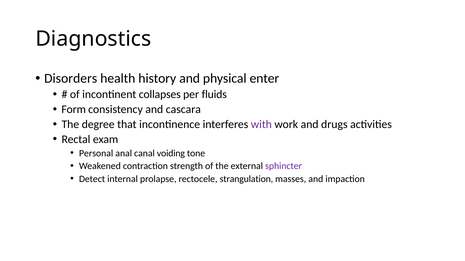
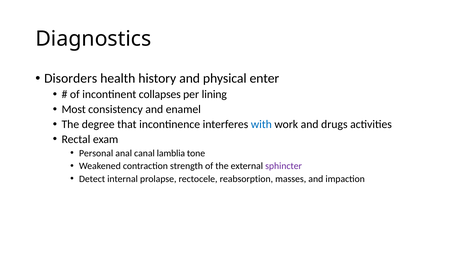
fluids: fluids -> lining
Form: Form -> Most
cascara: cascara -> enamel
with colour: purple -> blue
voiding: voiding -> lamblia
strangulation: strangulation -> reabsorption
